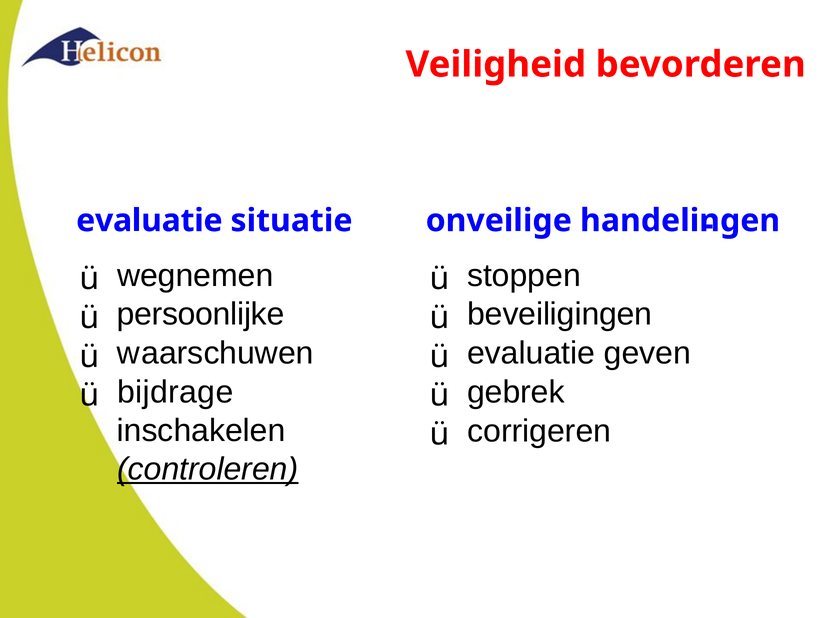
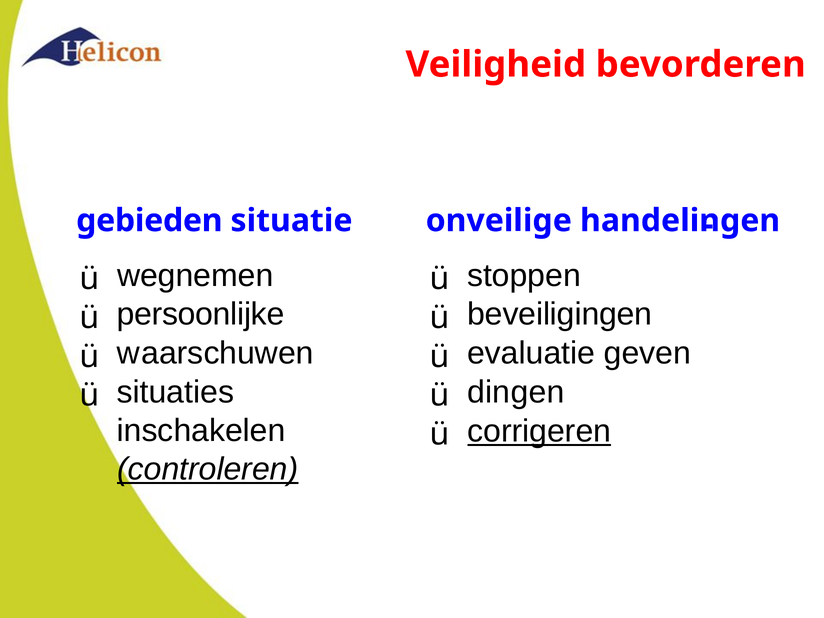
evaluatie at (149, 221): evaluatie -> gebieden
bijdrage: bijdrage -> situaties
gebrek: gebrek -> dingen
corrigeren underline: none -> present
